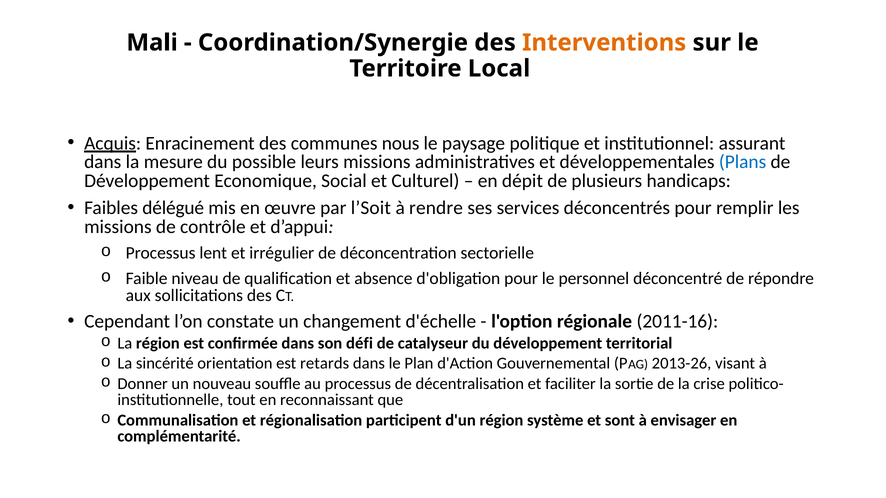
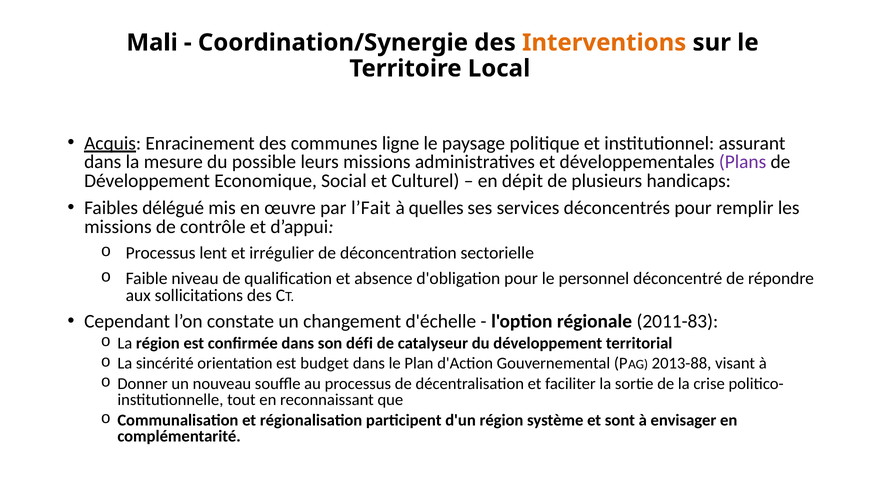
nous: nous -> ligne
Plans colour: blue -> purple
l’Soit: l’Soit -> l’Fait
rendre: rendre -> quelles
2011-16: 2011-16 -> 2011-83
retards: retards -> budget
2013-26: 2013-26 -> 2013-88
